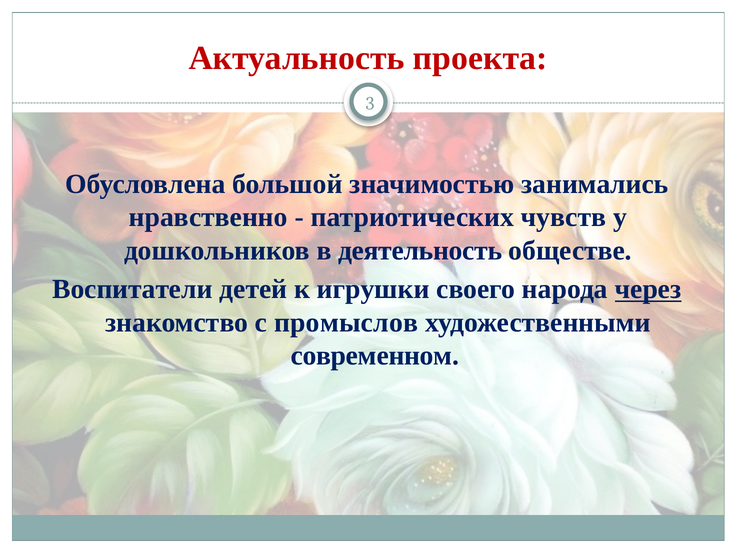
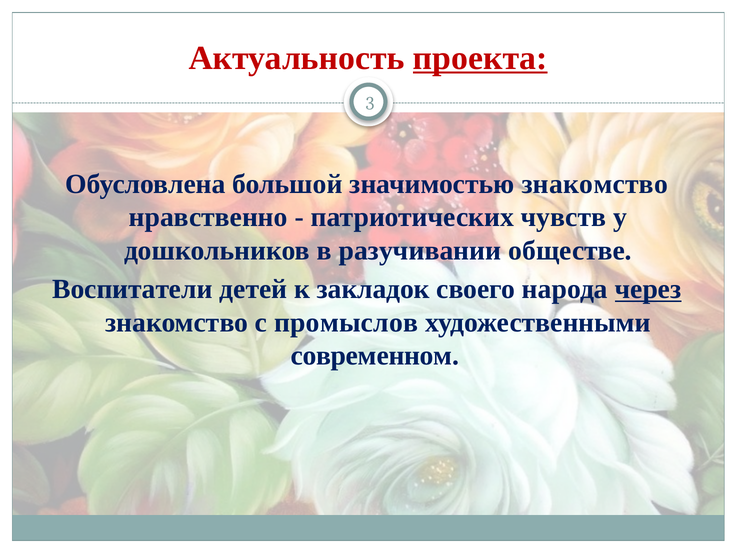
проекта underline: none -> present
значимостью занимались: занимались -> знакомство
деятельность: деятельность -> разучивании
игрушки: игрушки -> закладок
